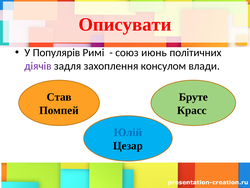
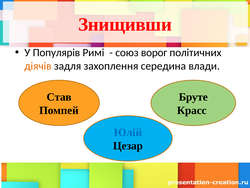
Описувати: Описувати -> Знищивши
июнь: июнь -> ворог
діячів colour: purple -> orange
консулом: консулом -> середина
